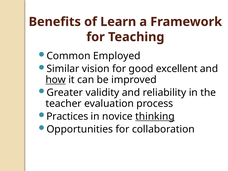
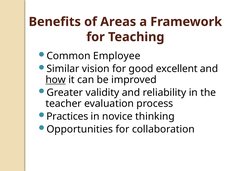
Learn: Learn -> Areas
Employed: Employed -> Employee
thinking underline: present -> none
